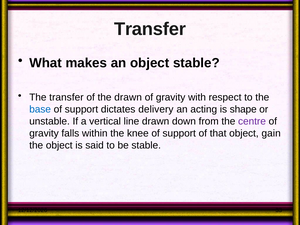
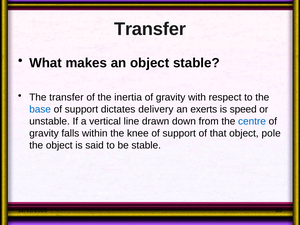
the drawn: drawn -> inertia
acting: acting -> exerts
shape: shape -> speed
centre colour: purple -> blue
gain: gain -> pole
